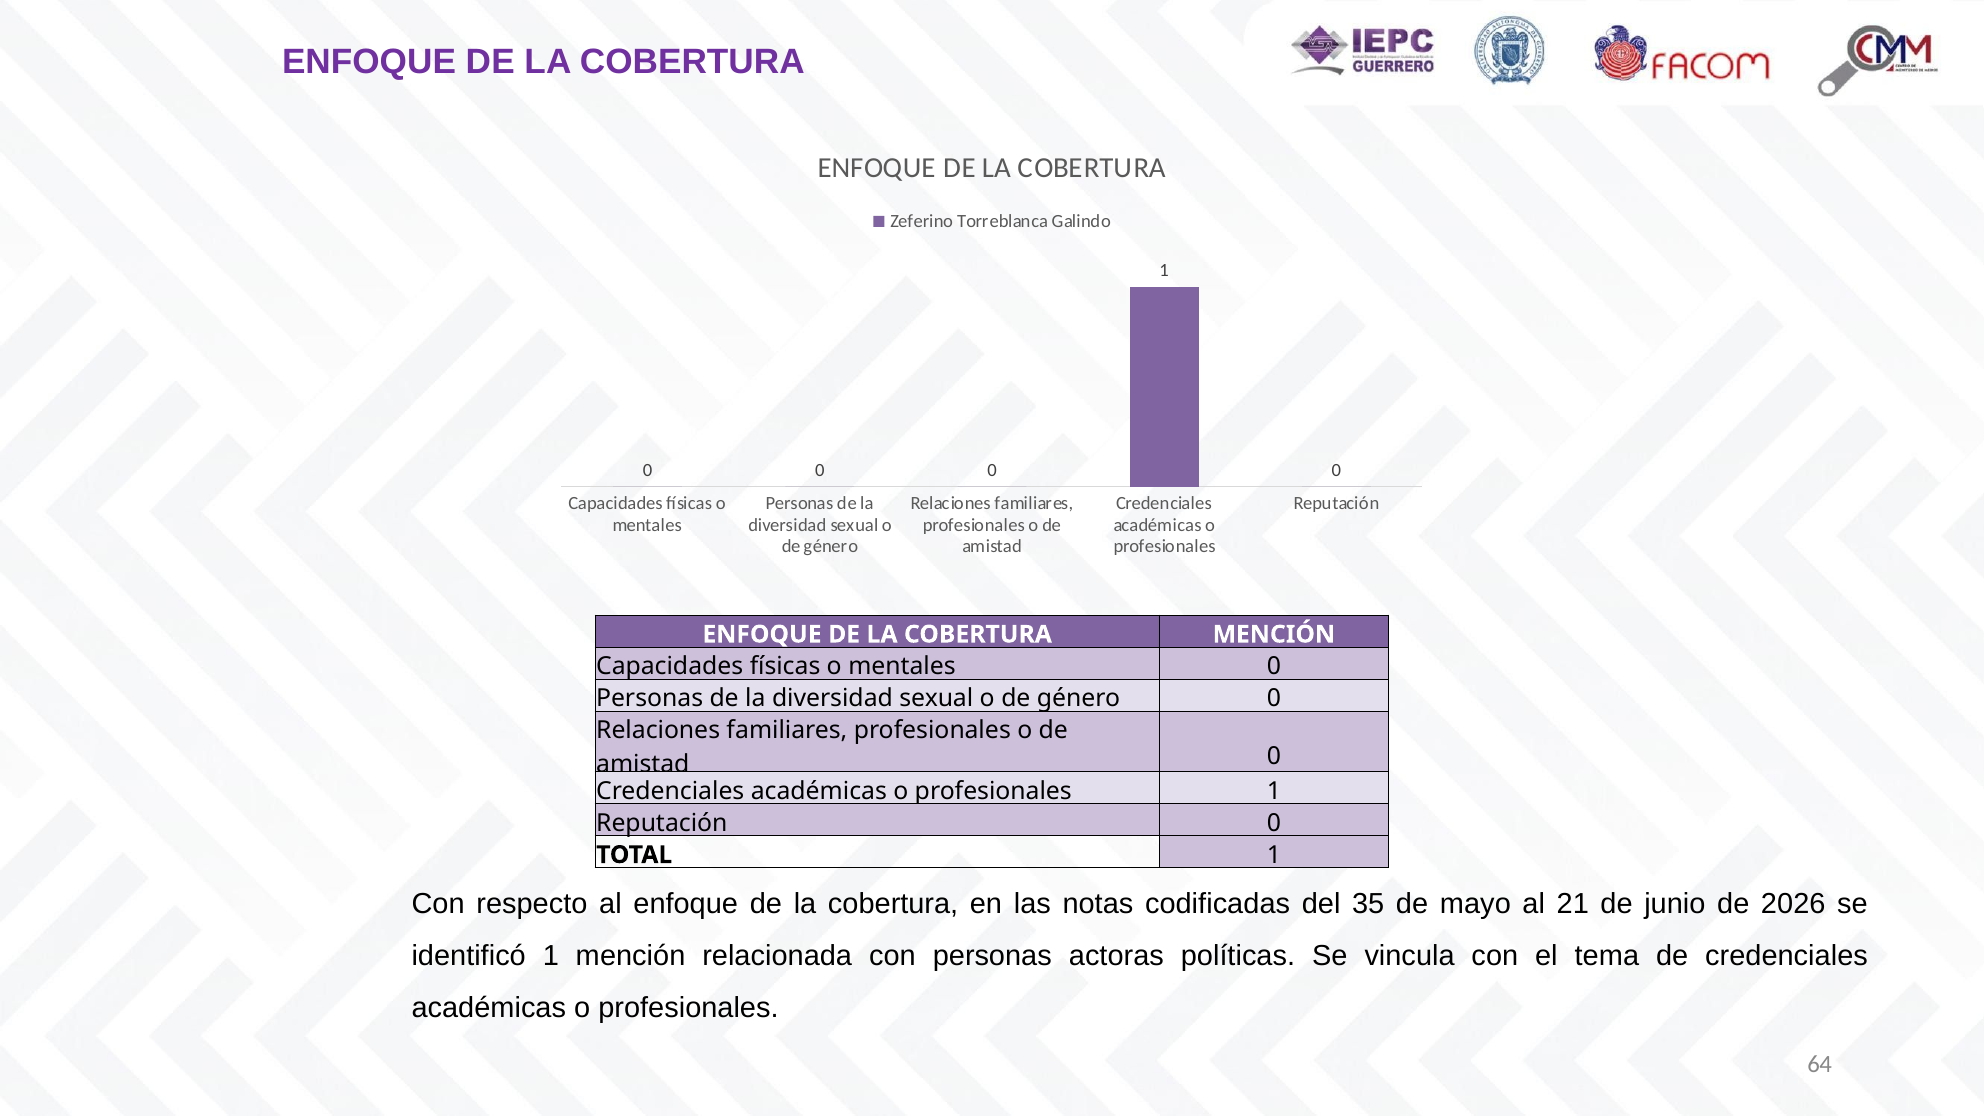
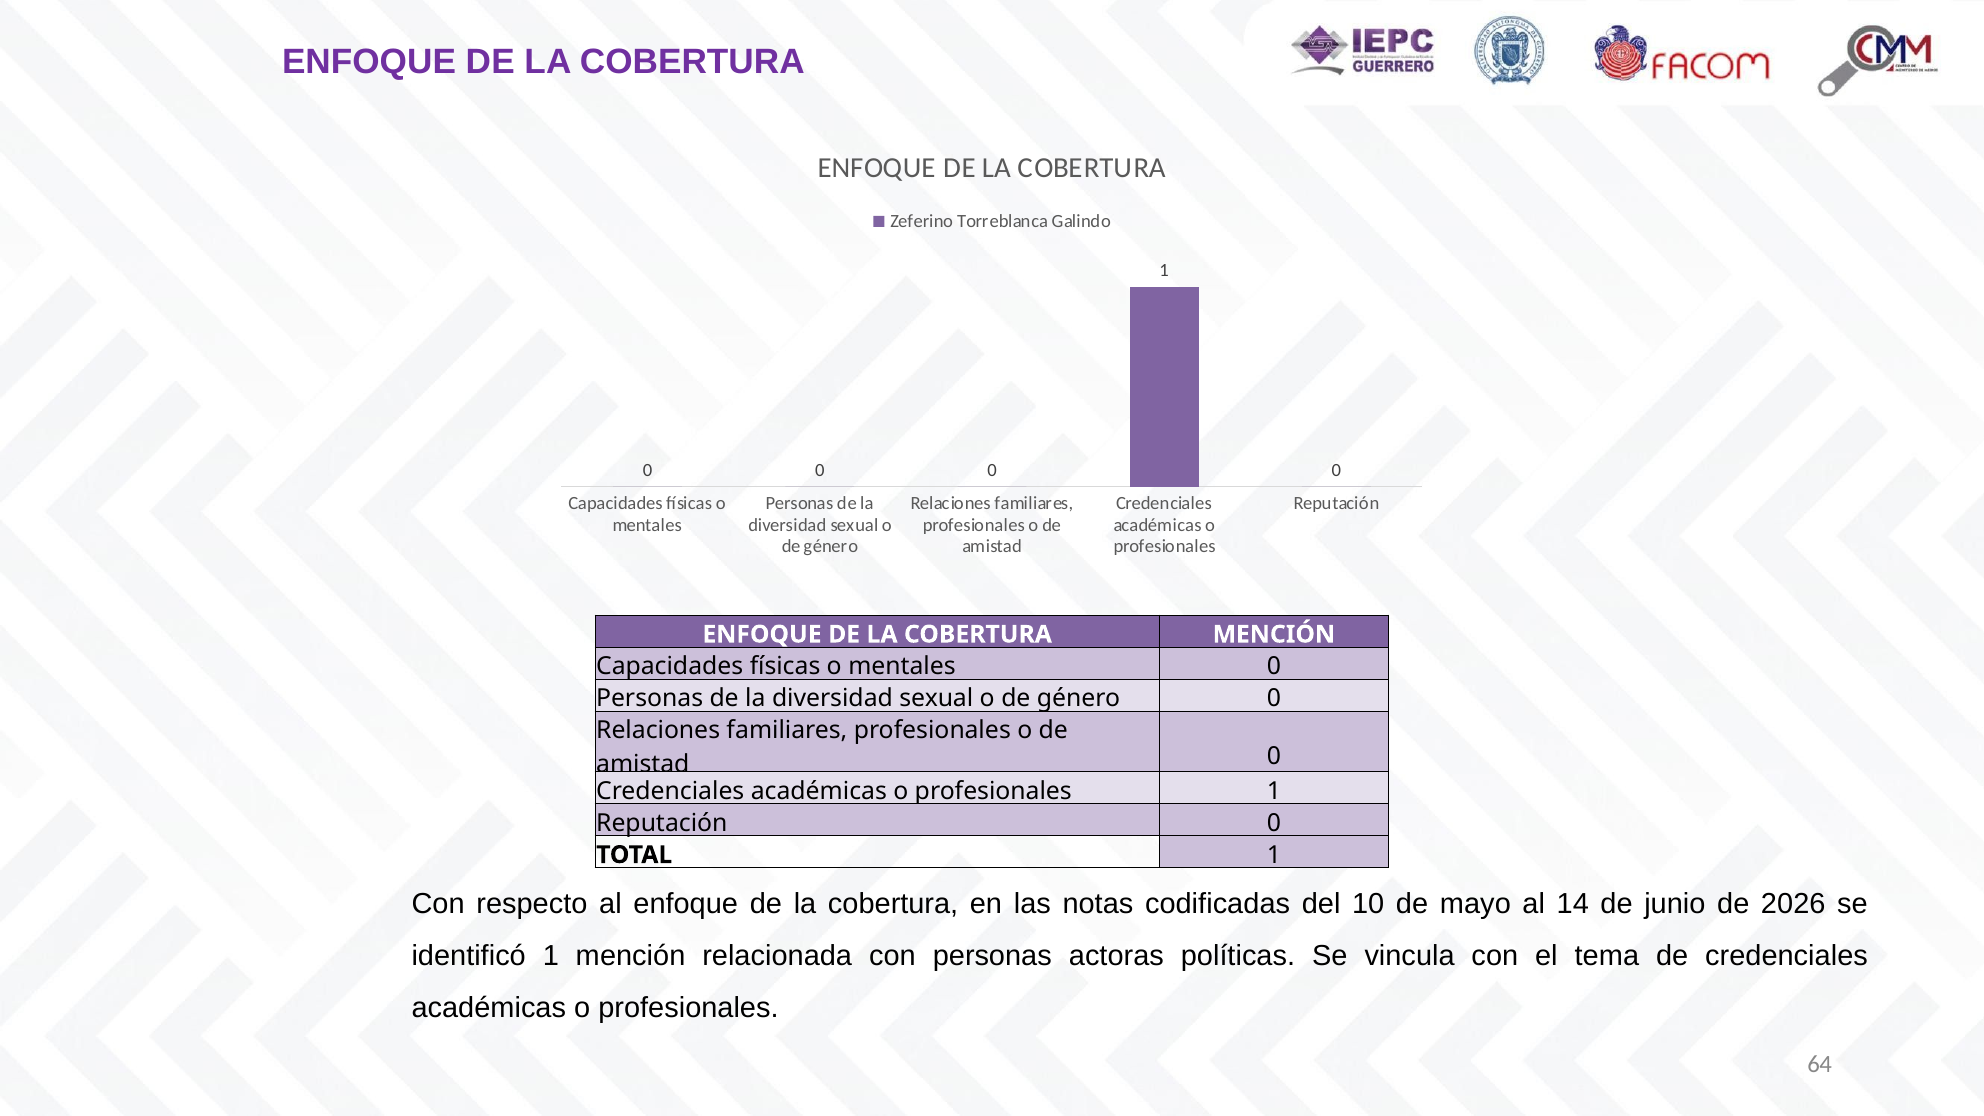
35: 35 -> 10
21: 21 -> 14
